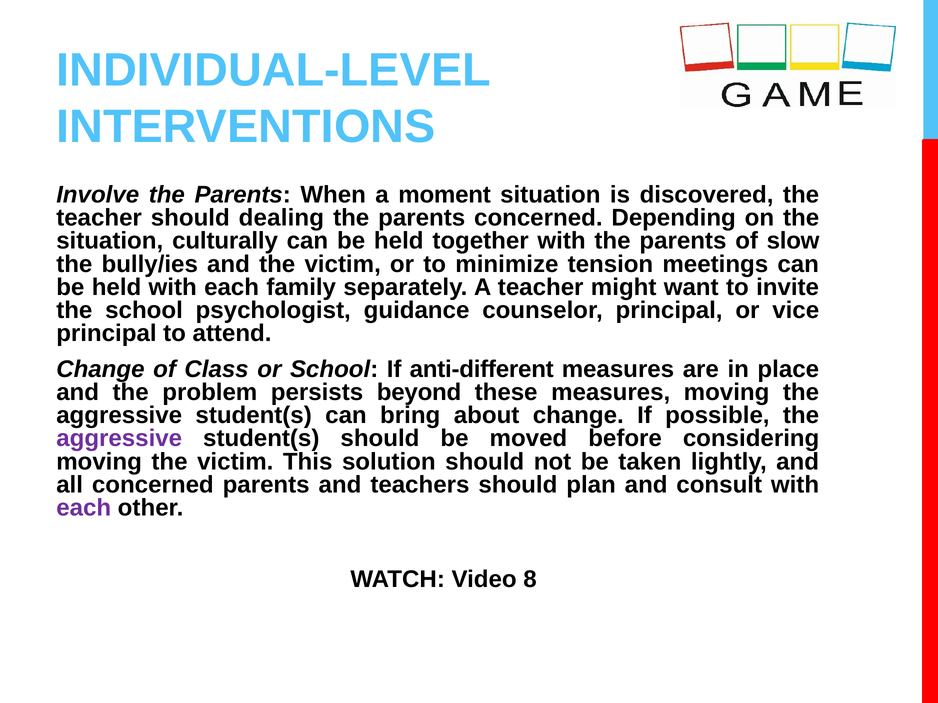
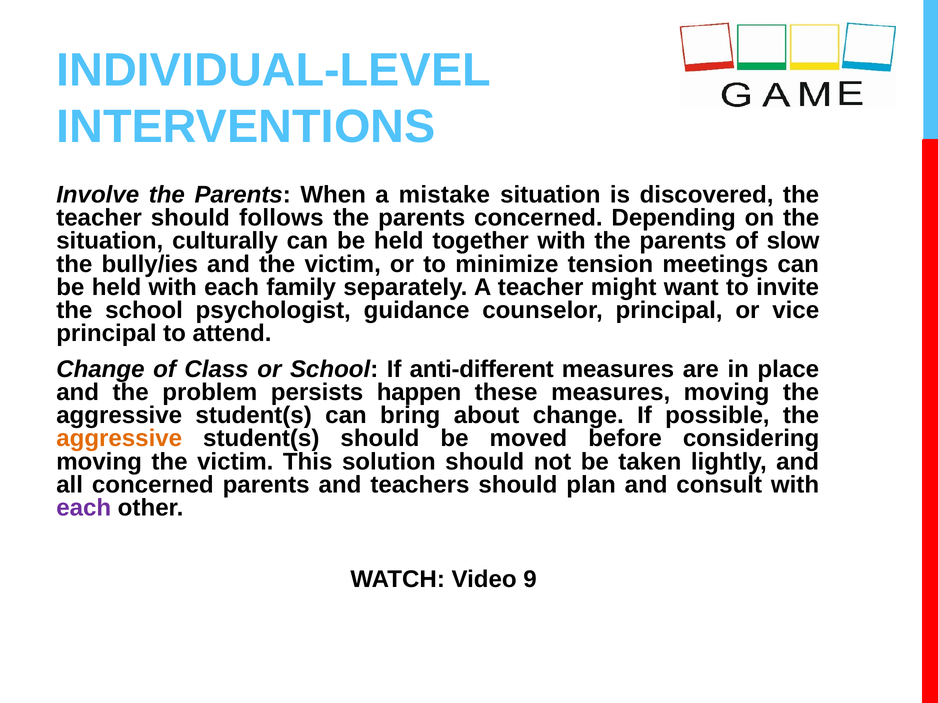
moment: moment -> mistake
dealing: dealing -> follows
beyond: beyond -> happen
aggressive at (119, 439) colour: purple -> orange
8: 8 -> 9
